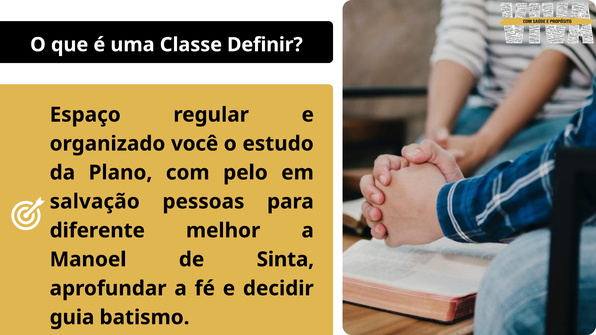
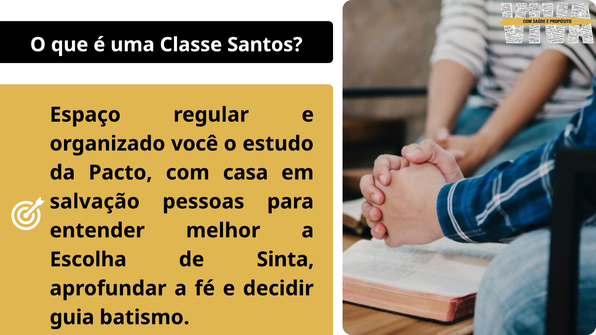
Definir: Definir -> Santos
Plano: Plano -> Pacto
pelo: pelo -> casa
diferente: diferente -> entender
Manoel: Manoel -> Escolha
